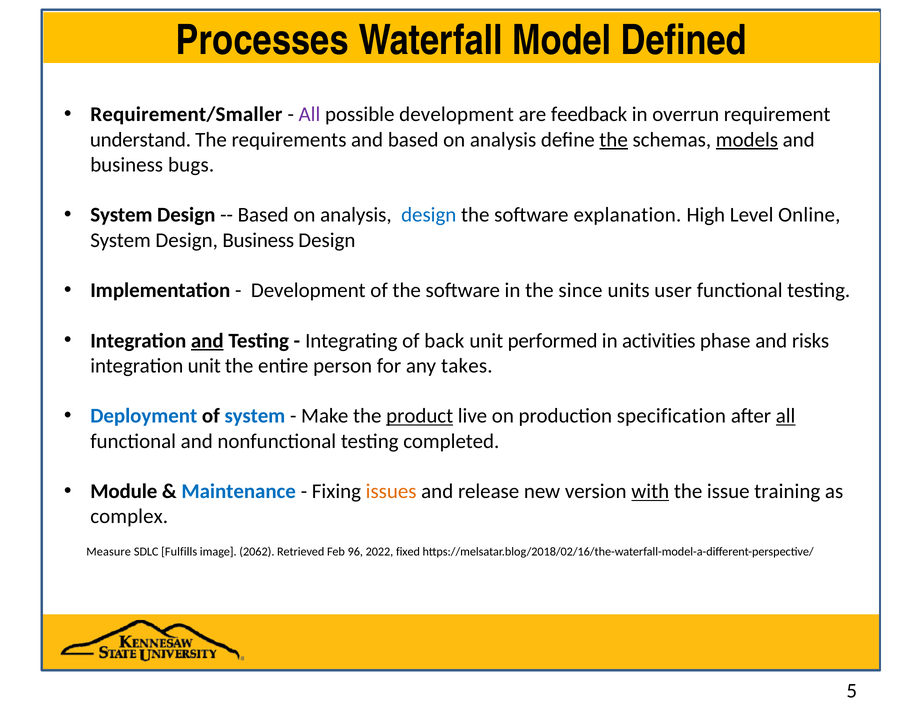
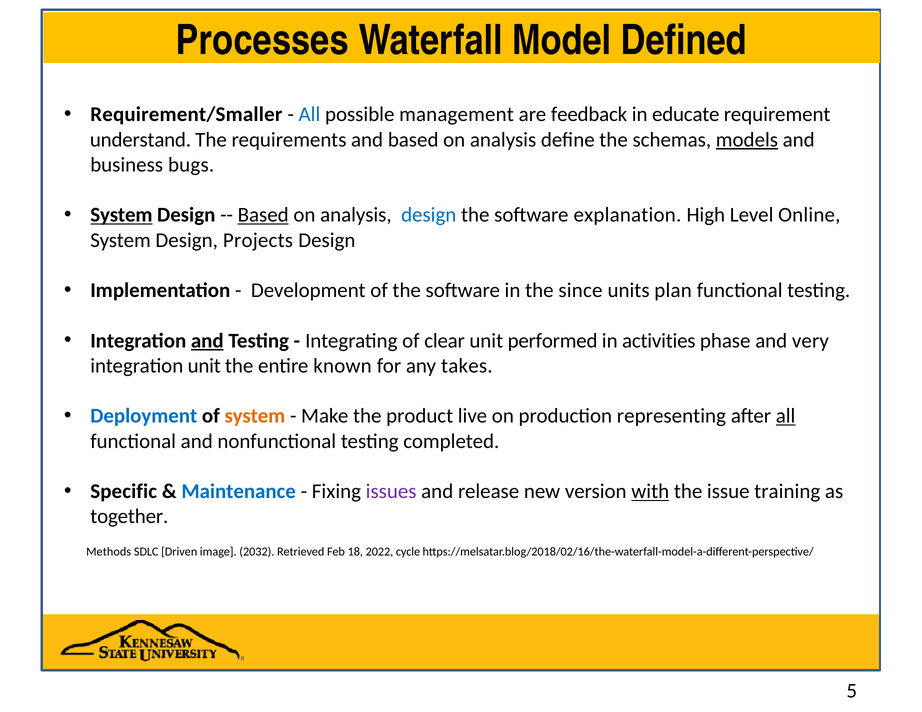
All at (309, 115) colour: purple -> blue
possible development: development -> management
overrun: overrun -> educate
the at (614, 140) underline: present -> none
System at (121, 215) underline: none -> present
Based at (263, 215) underline: none -> present
Design Business: Business -> Projects
user: user -> plan
back: back -> clear
risks: risks -> very
person: person -> known
system at (255, 416) colour: blue -> orange
product underline: present -> none
specification: specification -> representing
Module: Module -> Specific
issues colour: orange -> purple
complex: complex -> together
Measure: Measure -> Methods
Fulfills: Fulfills -> Driven
2062: 2062 -> 2032
96: 96 -> 18
fixed: fixed -> cycle
